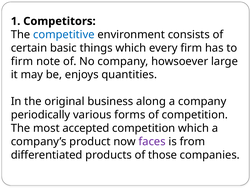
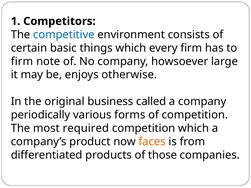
quantities: quantities -> otherwise
along: along -> called
accepted: accepted -> required
faces colour: purple -> orange
